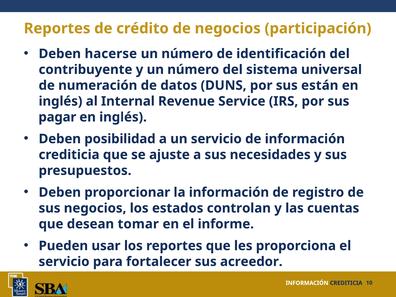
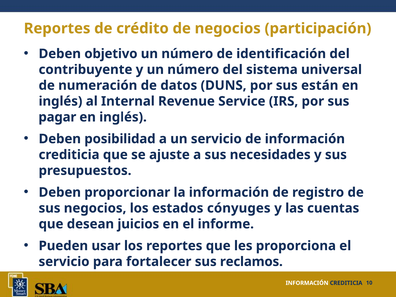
hacerse: hacerse -> objetivo
controlan: controlan -> cónyuges
tomar: tomar -> juicios
acreedor: acreedor -> reclamos
